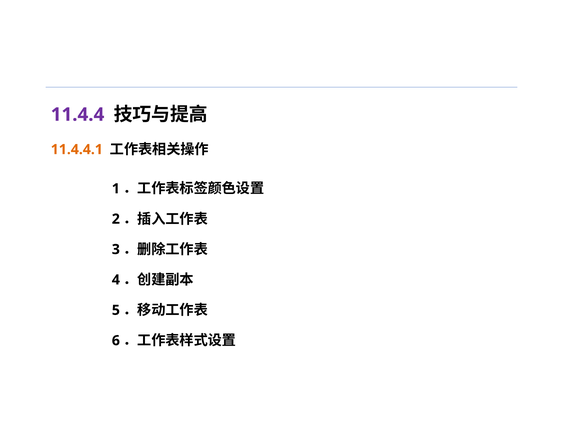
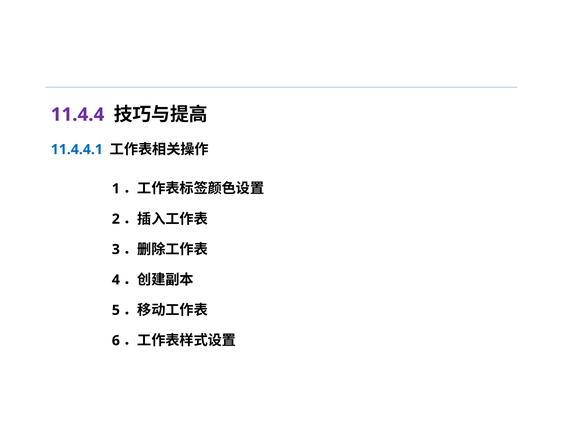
11.4.4.1 colour: orange -> blue
